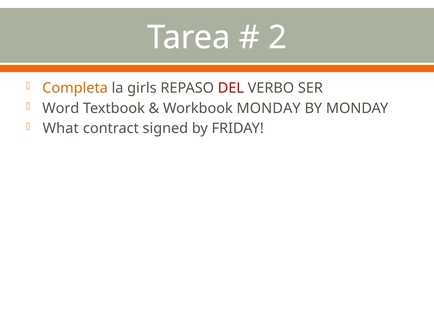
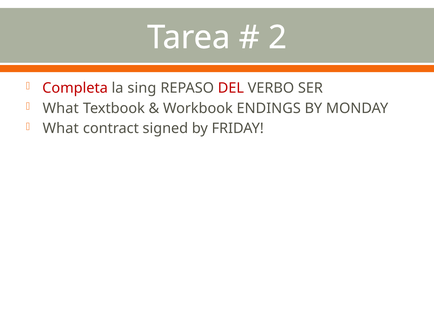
Completa colour: orange -> red
girls: girls -> sing
Word at (61, 108): Word -> What
Workbook MONDAY: MONDAY -> ENDINGS
